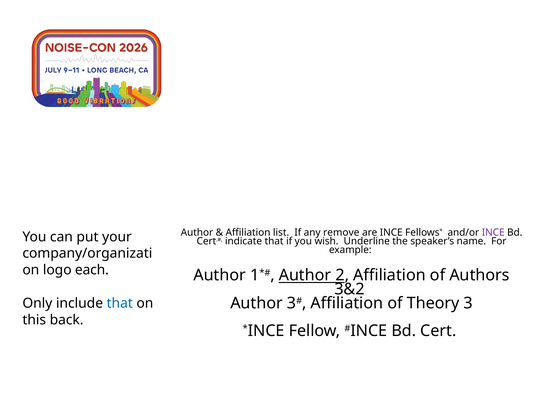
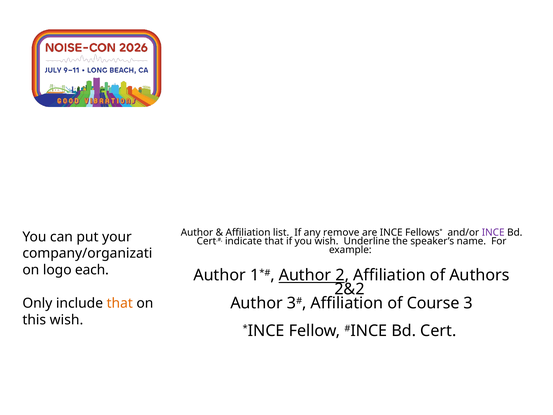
3&2: 3&2 -> 2&2
Theory: Theory -> Course
that at (120, 303) colour: blue -> orange
this back: back -> wish
